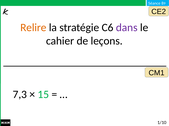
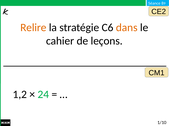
dans colour: purple -> orange
7,3: 7,3 -> 1,2
15: 15 -> 24
